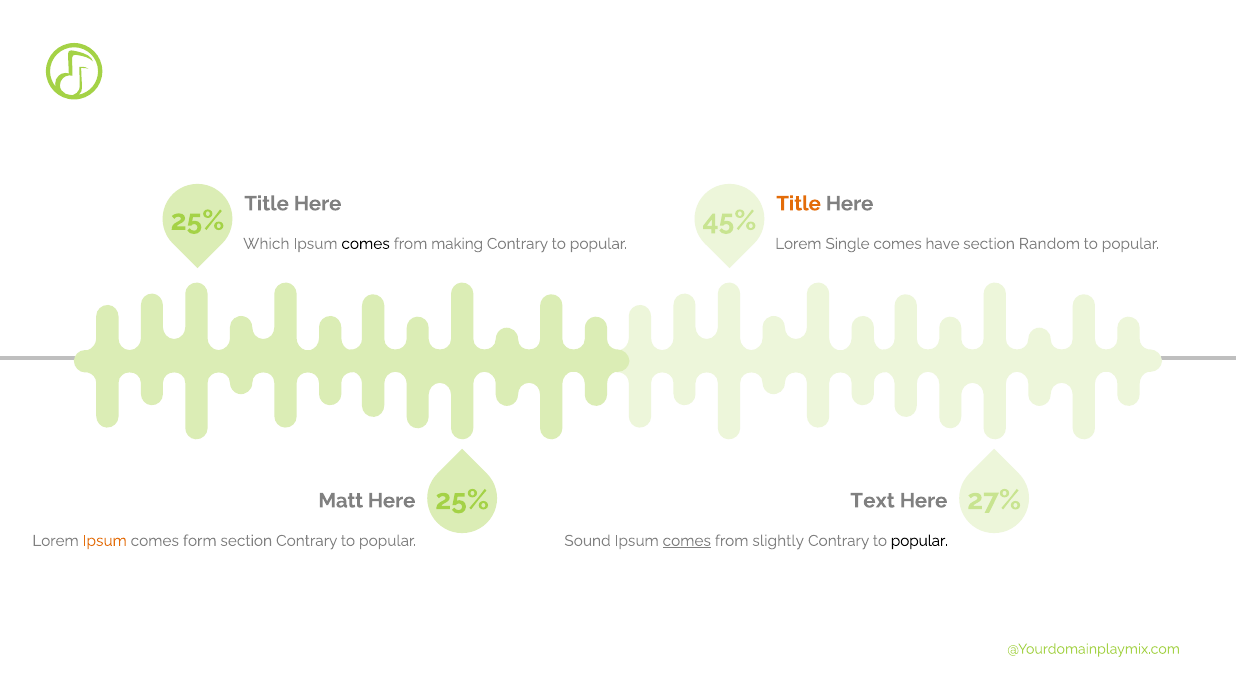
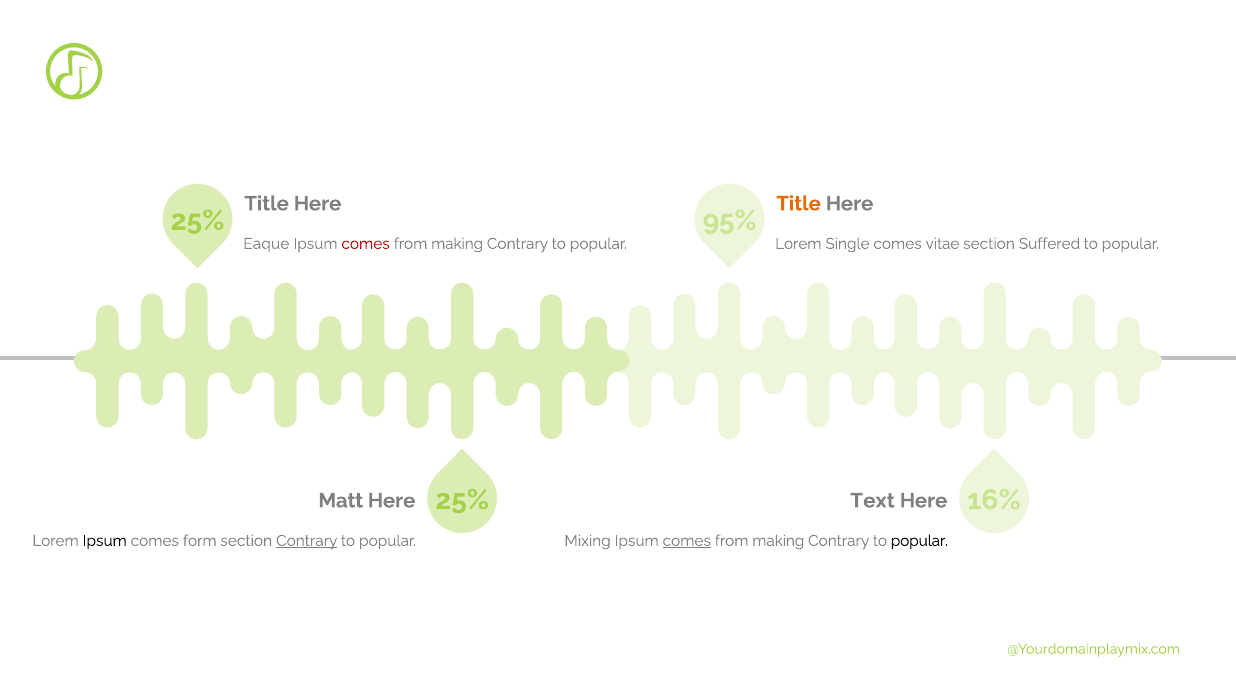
45%: 45% -> 95%
Which: Which -> Eaque
comes at (366, 244) colour: black -> red
have: have -> vitae
Random: Random -> Suffered
27%: 27% -> 16%
Ipsum at (105, 541) colour: orange -> black
Contrary at (307, 541) underline: none -> present
Sound: Sound -> Mixing
slightly at (778, 541): slightly -> making
